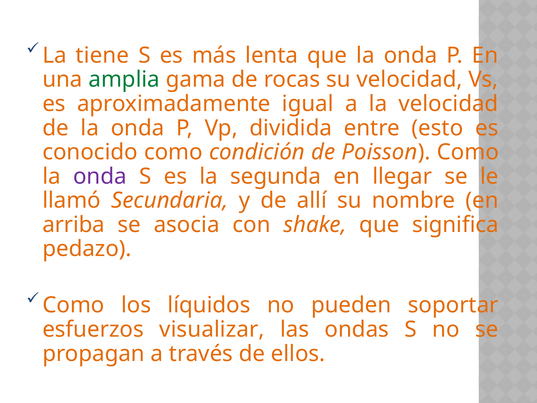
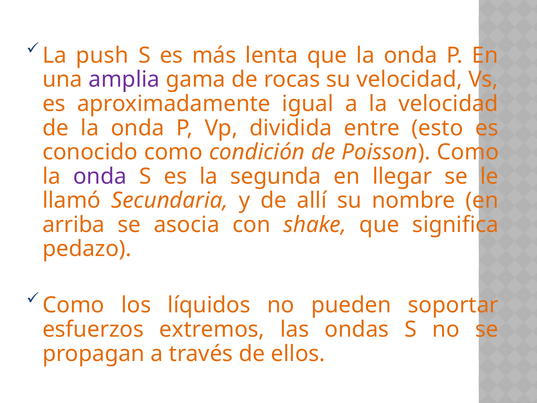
tiene: tiene -> push
amplia colour: green -> purple
visualizar: visualizar -> extremos
